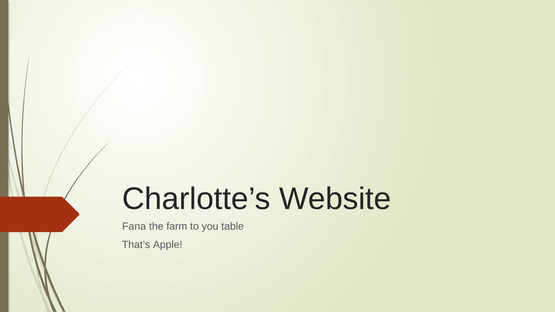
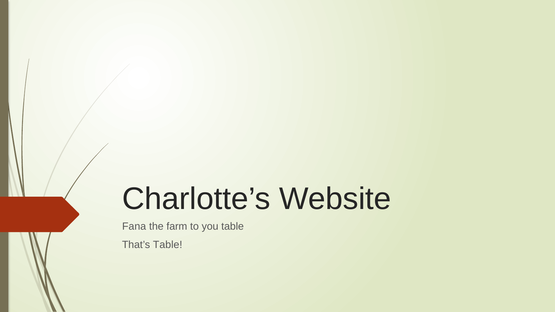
That’s Apple: Apple -> Table
